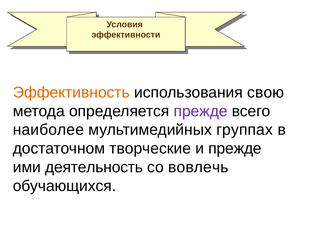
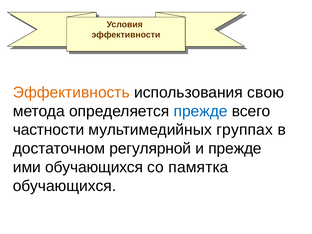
прежде at (201, 111) colour: purple -> blue
наиболее: наиболее -> частности
творческие: творческие -> регулярной
ими деятельность: деятельность -> обучающихся
вовлечь: вовлечь -> памятка
